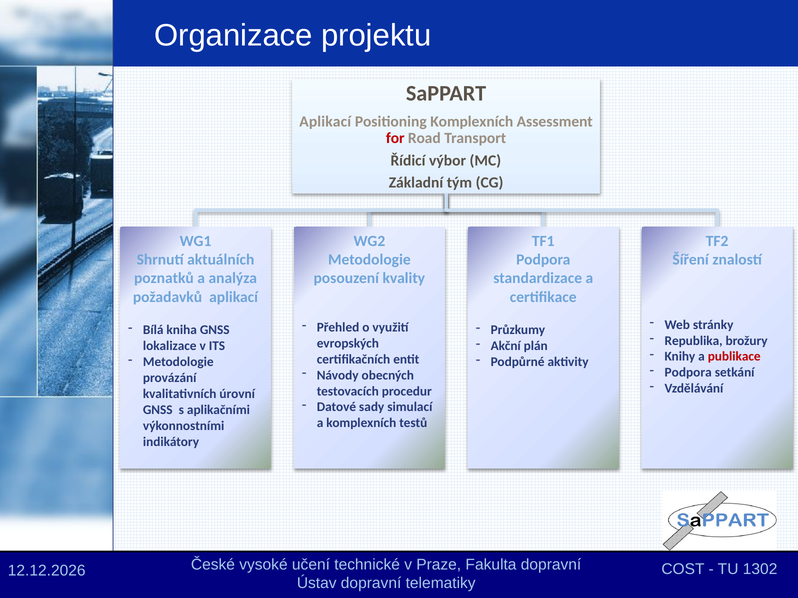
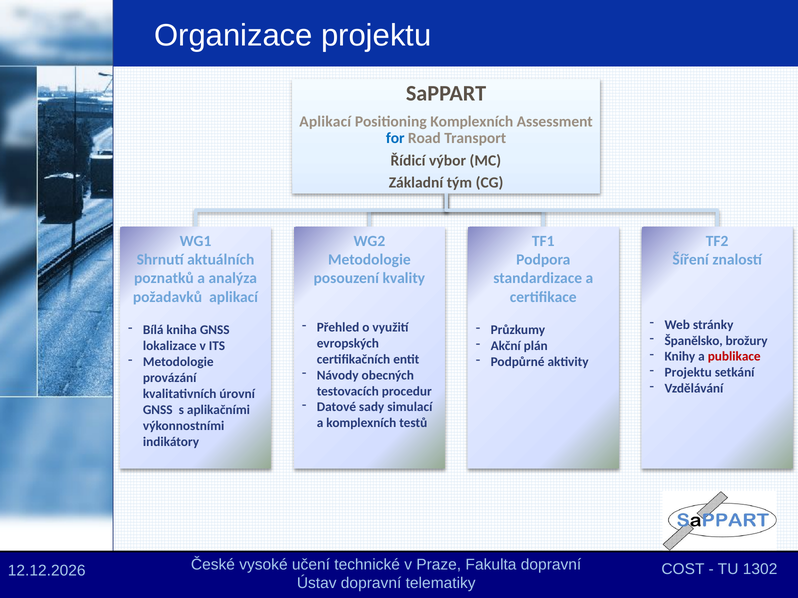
for colour: red -> blue
Republika: Republika -> Španělsko
Podpora at (688, 373): Podpora -> Projektu
